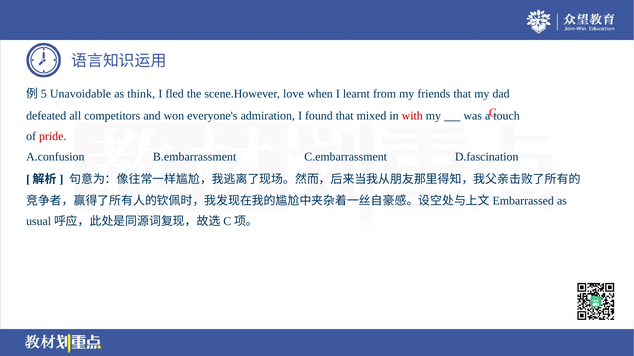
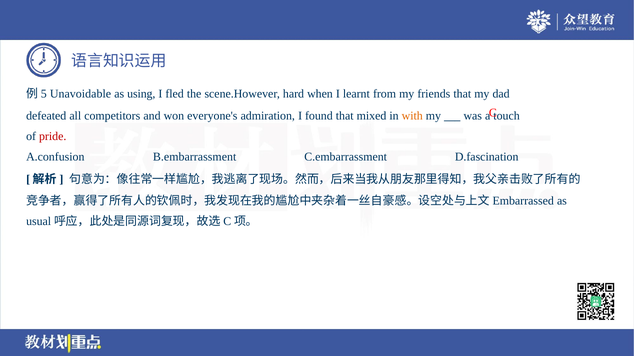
think: think -> using
love: love -> hard
with colour: red -> orange
